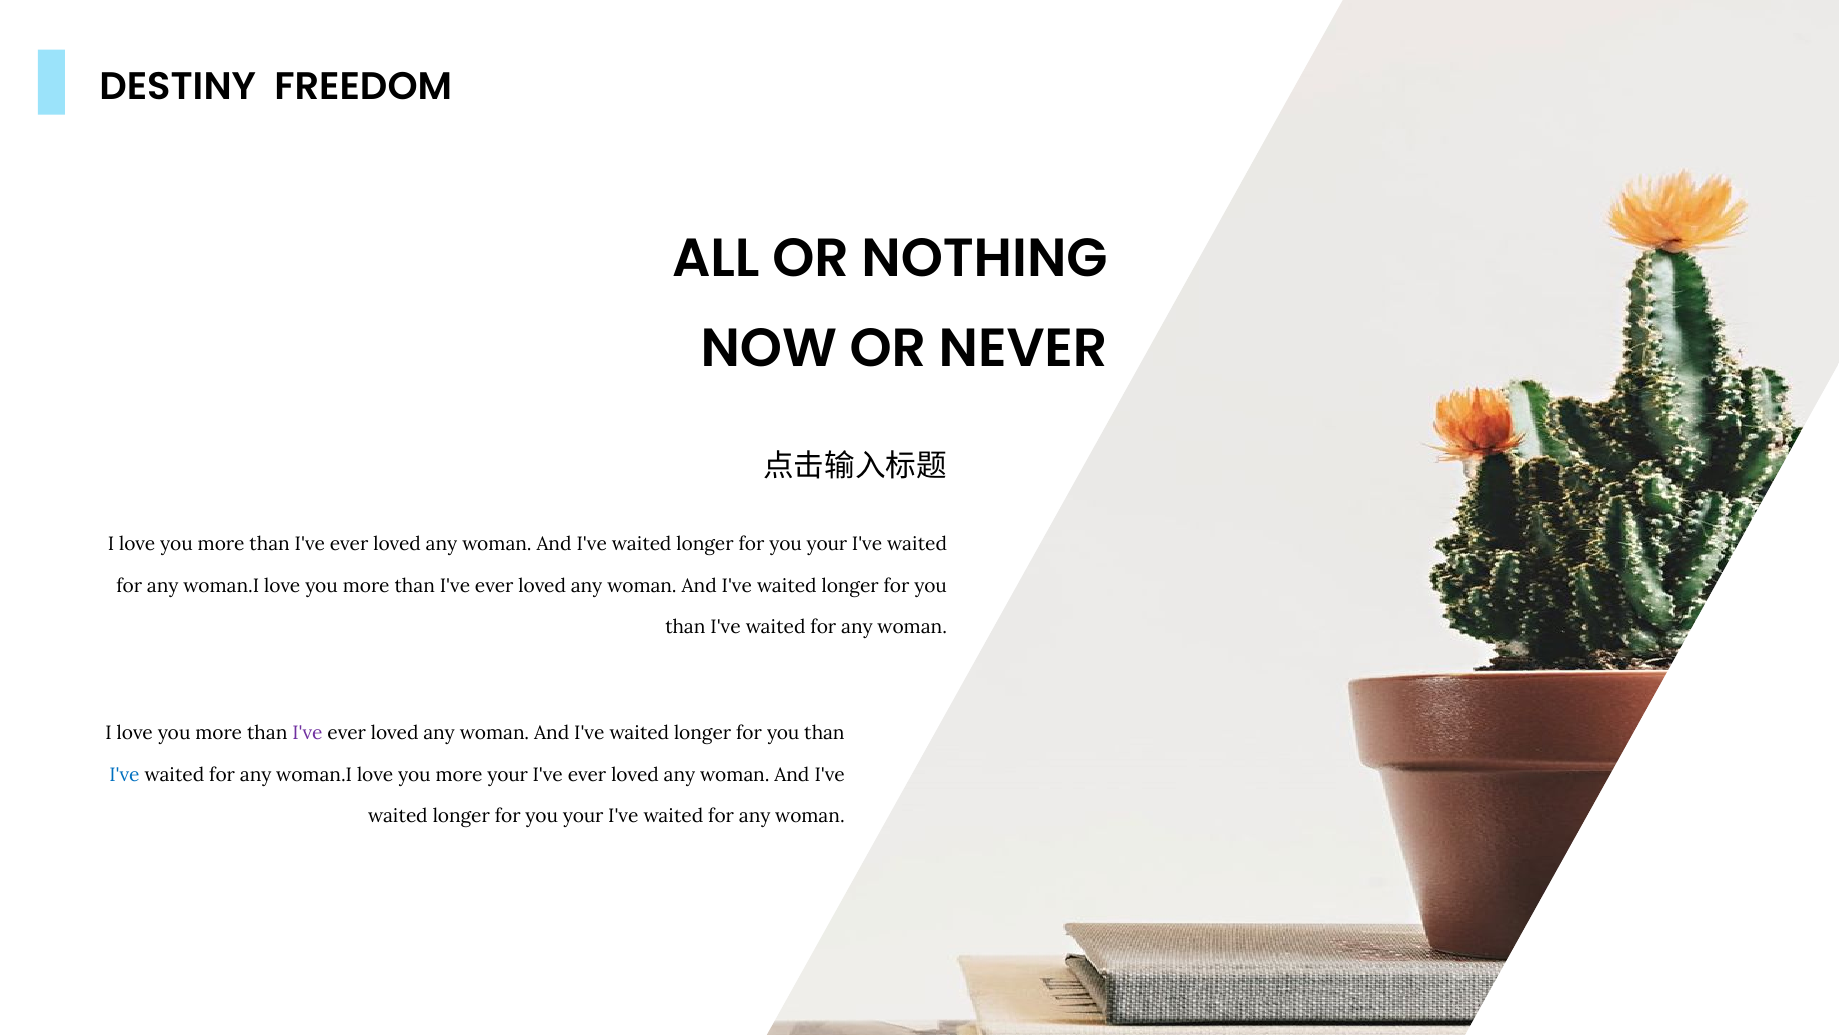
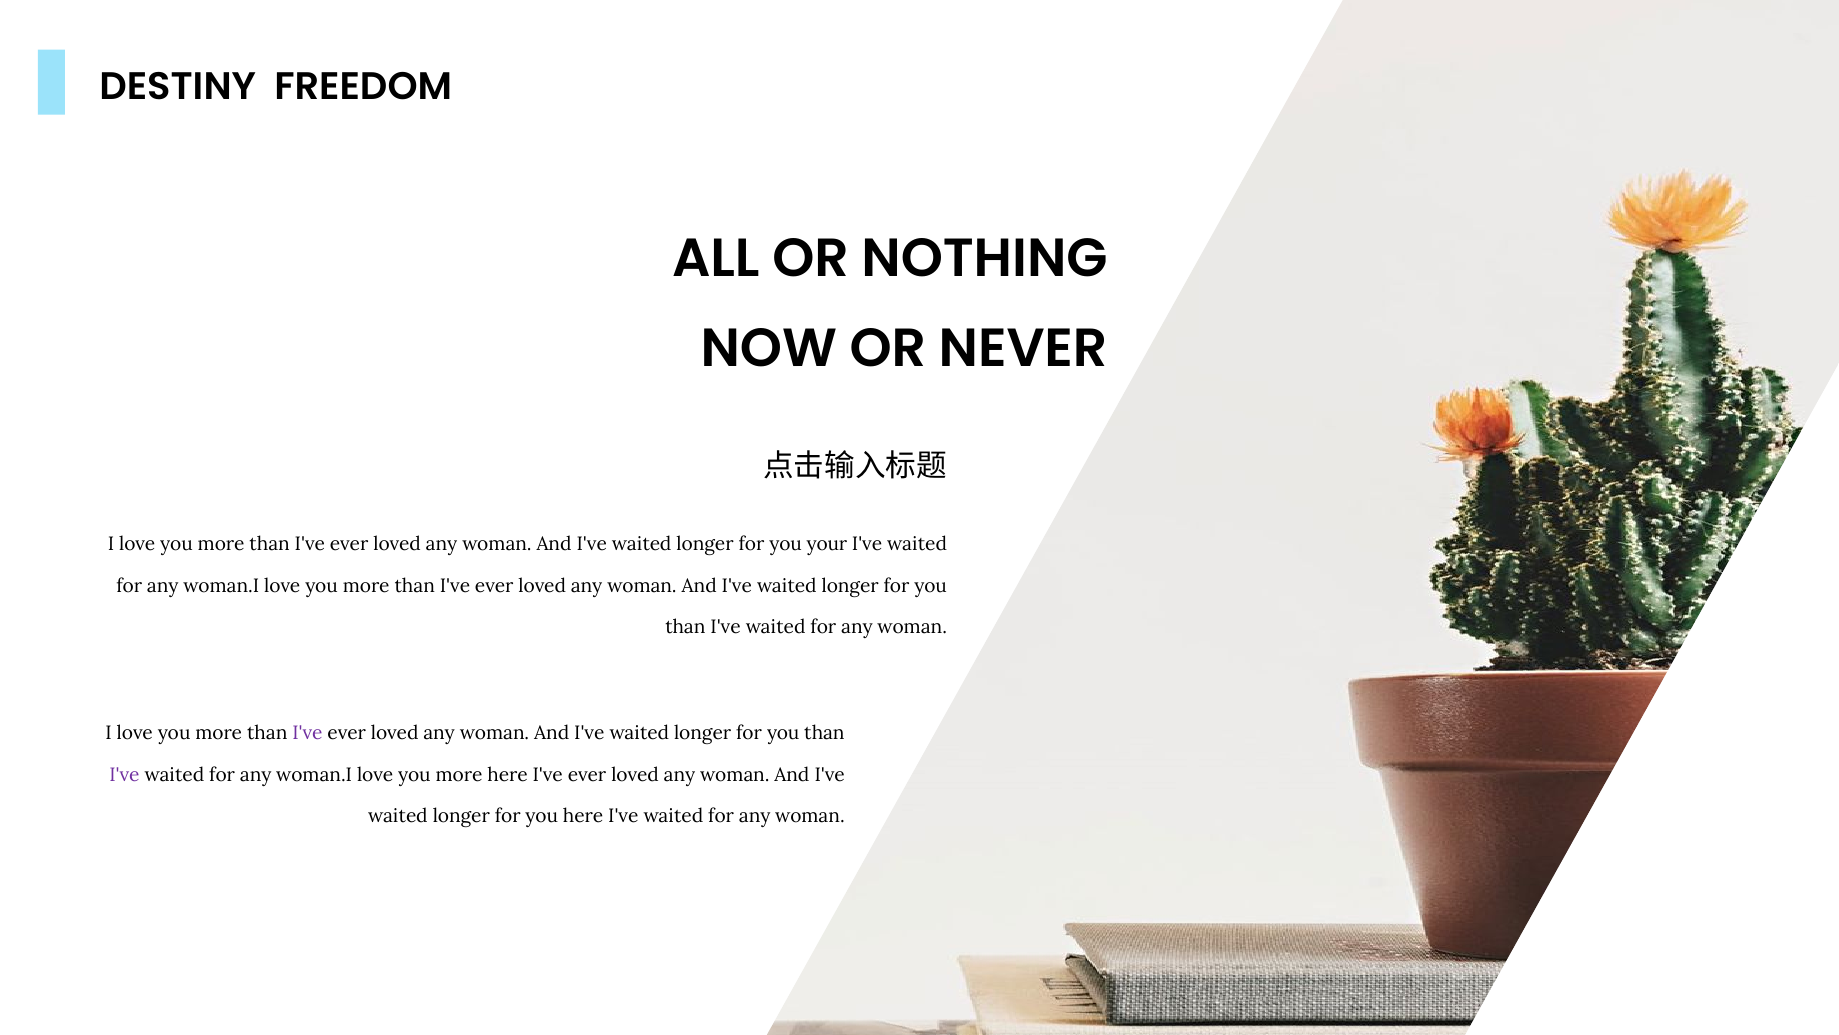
I've at (124, 774) colour: blue -> purple
more your: your -> here
your at (583, 816): your -> here
